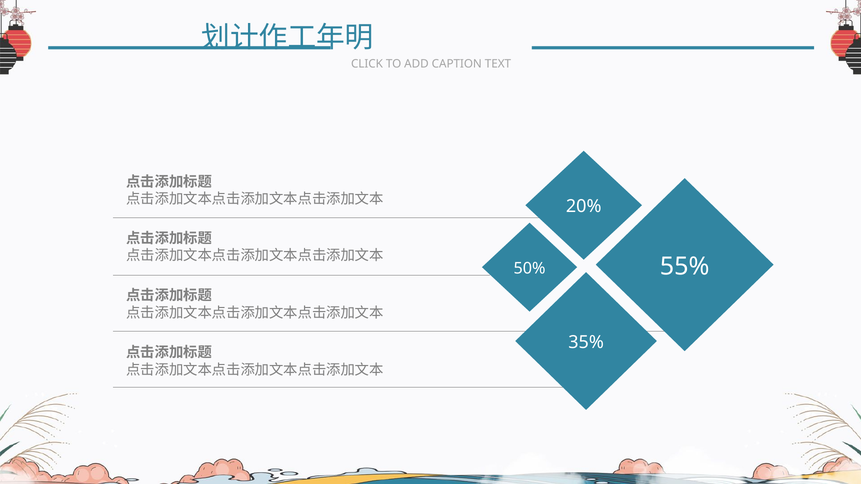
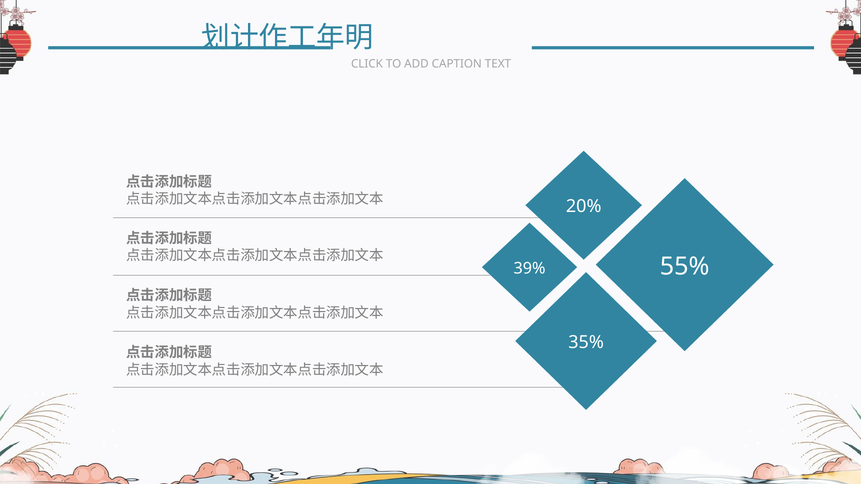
50%: 50% -> 39%
